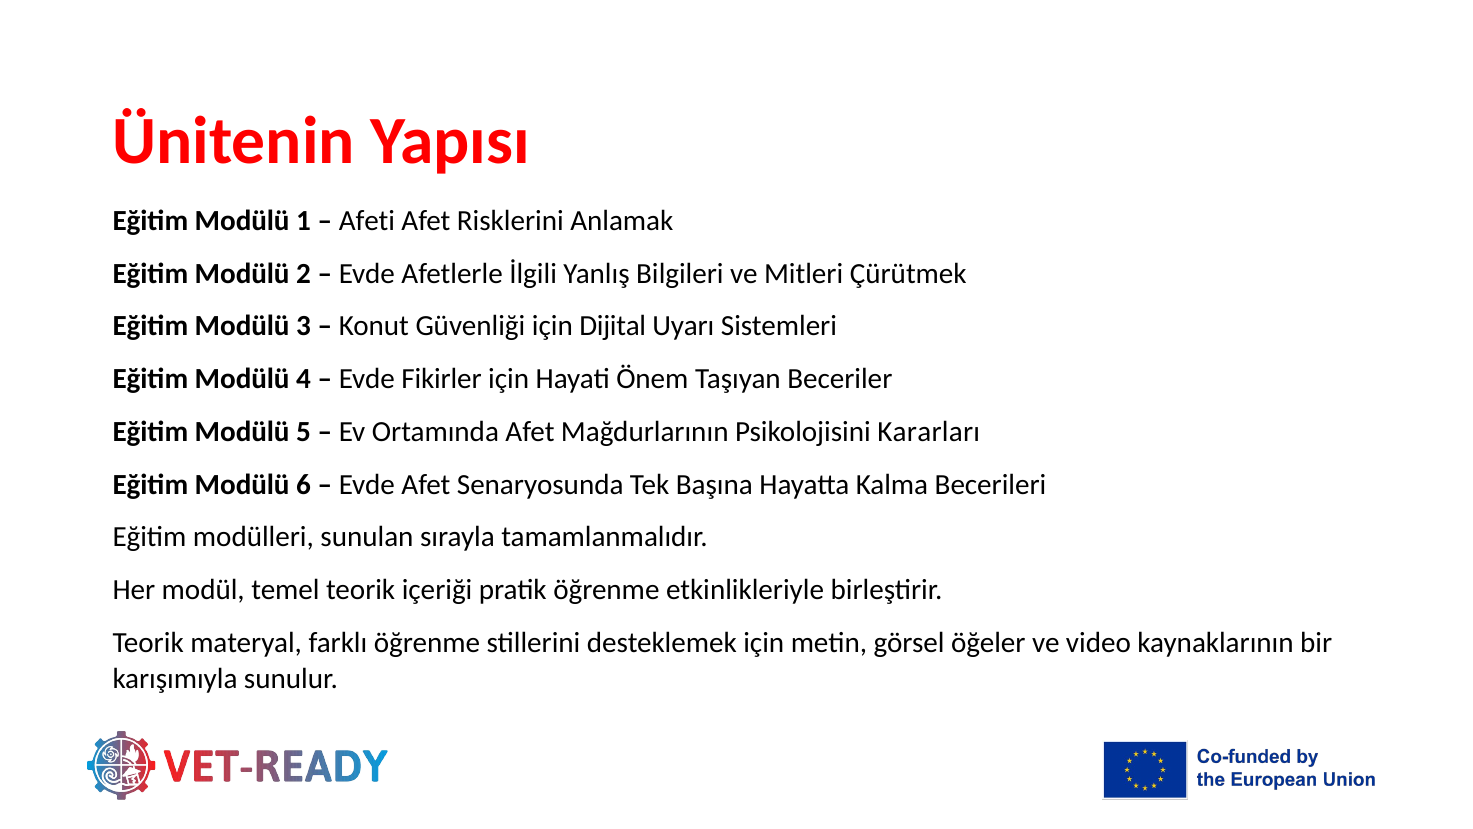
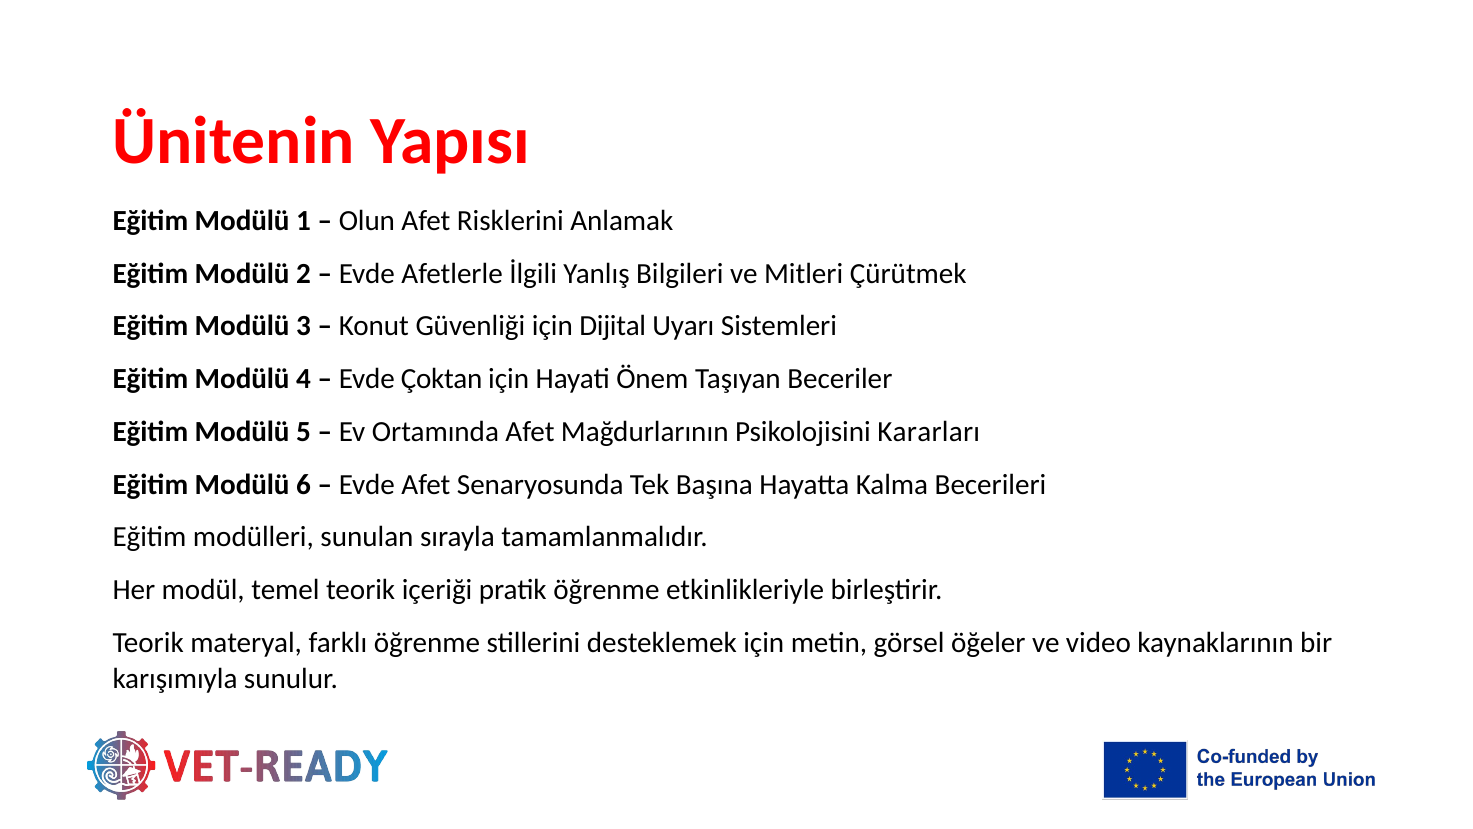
Afeti: Afeti -> Olun
Fikirler: Fikirler -> Çoktan
